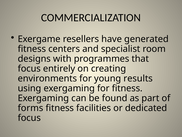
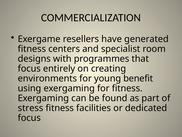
results: results -> benefit
forms: forms -> stress
